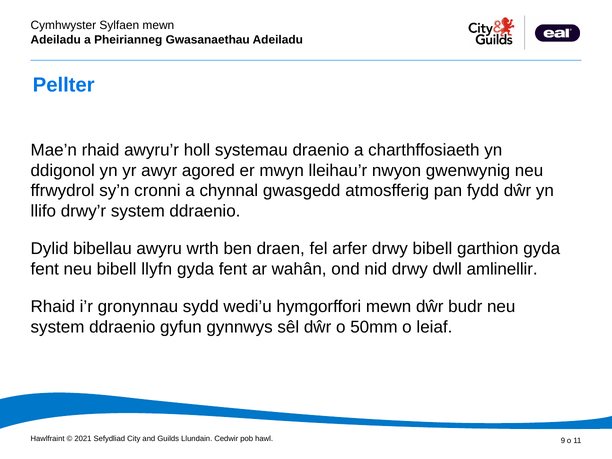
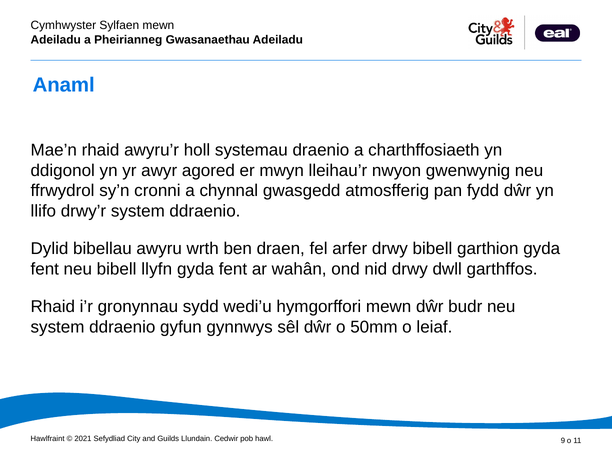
Pellter: Pellter -> Anaml
amlinellir: amlinellir -> garthffos
